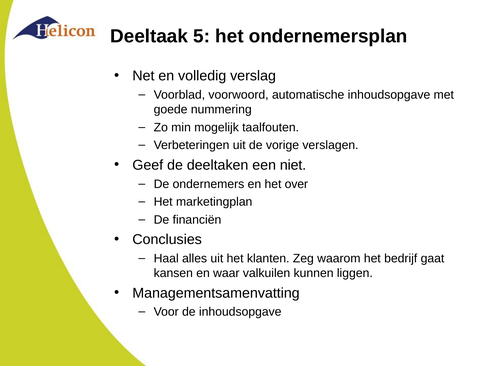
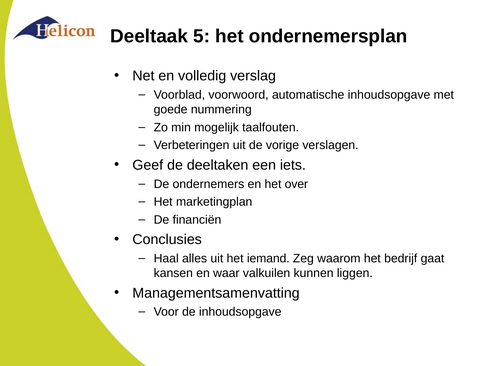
niet: niet -> iets
klanten: klanten -> iemand
